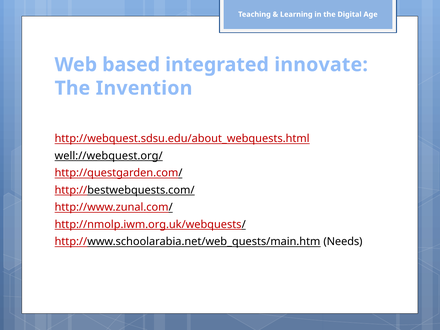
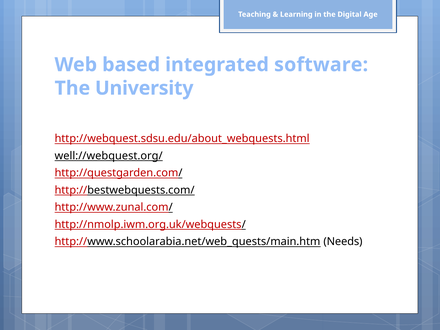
innovate: innovate -> software
Invention: Invention -> University
